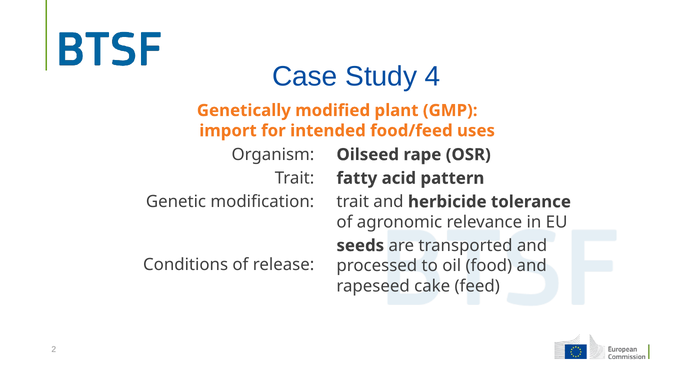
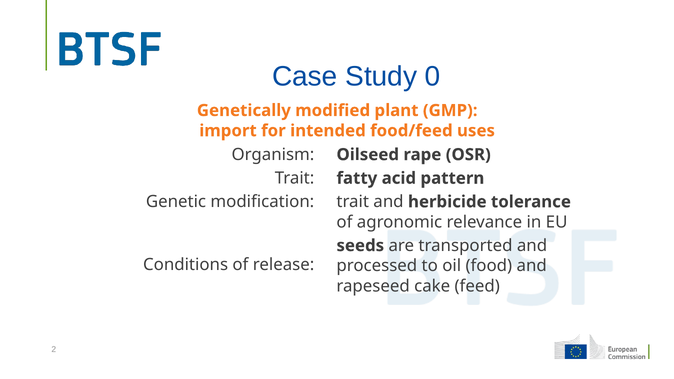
4: 4 -> 0
